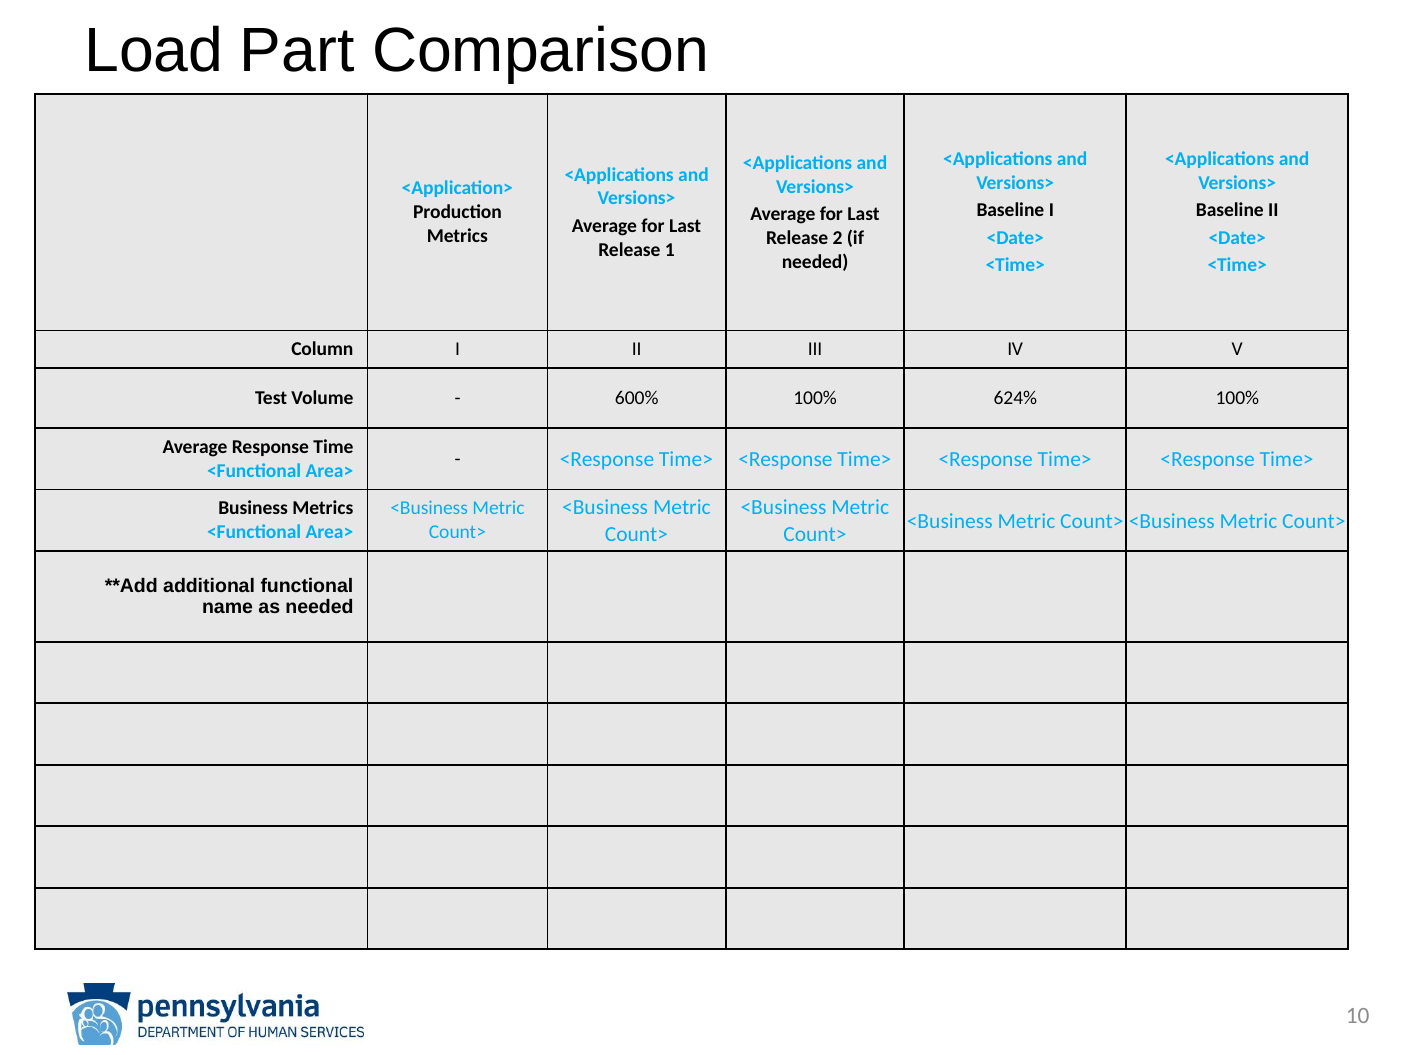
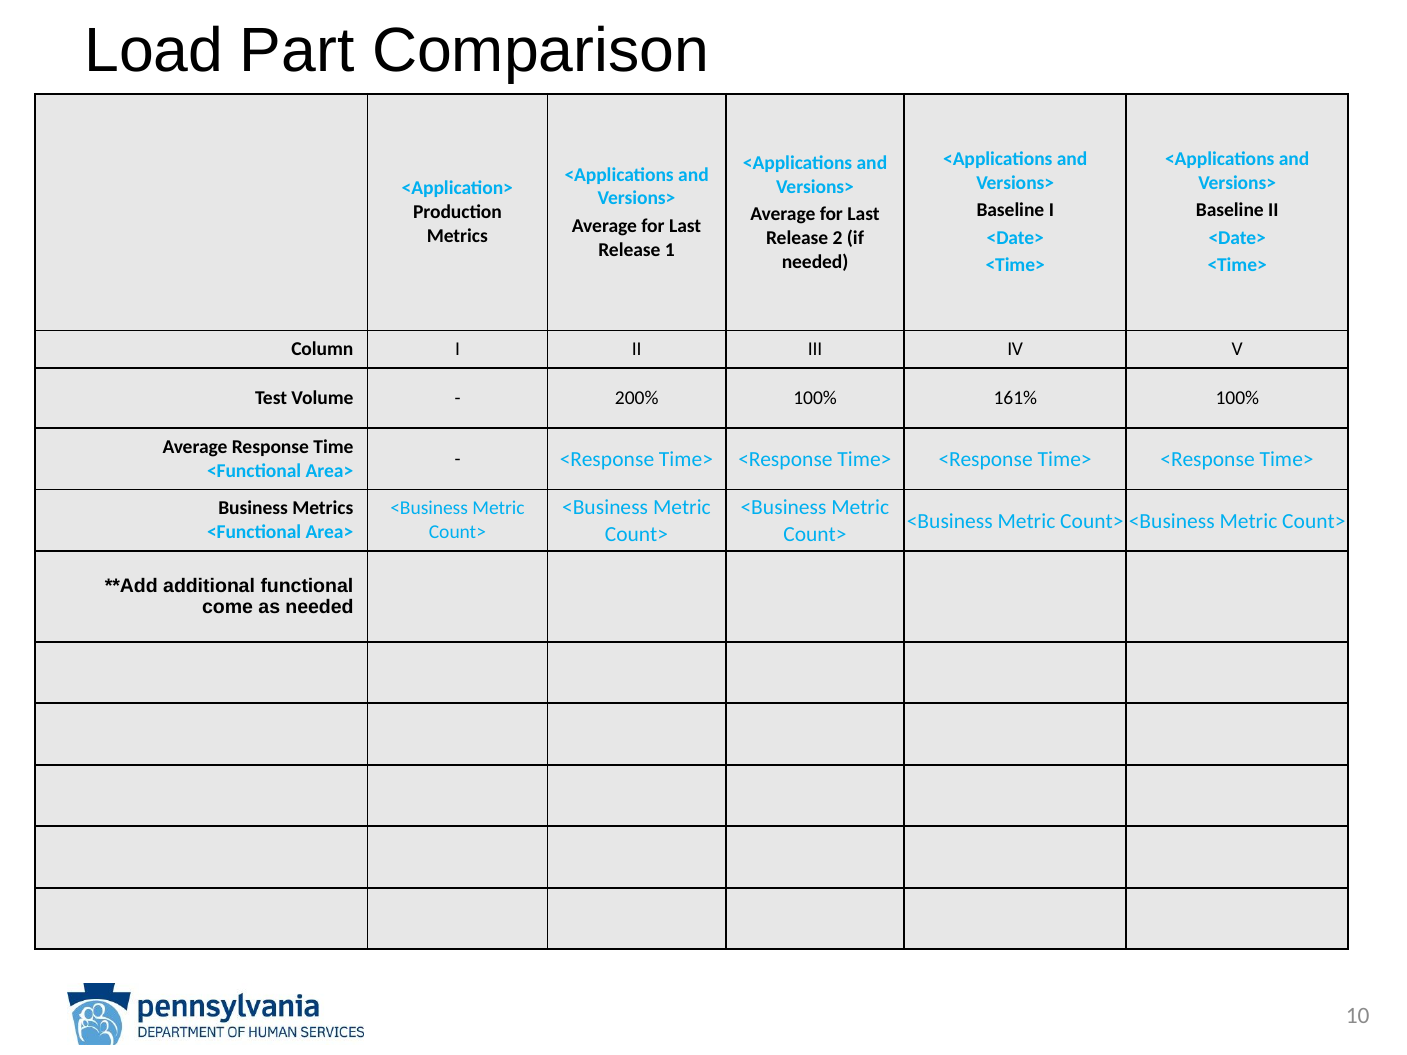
600%: 600% -> 200%
624%: 624% -> 161%
name: name -> come
